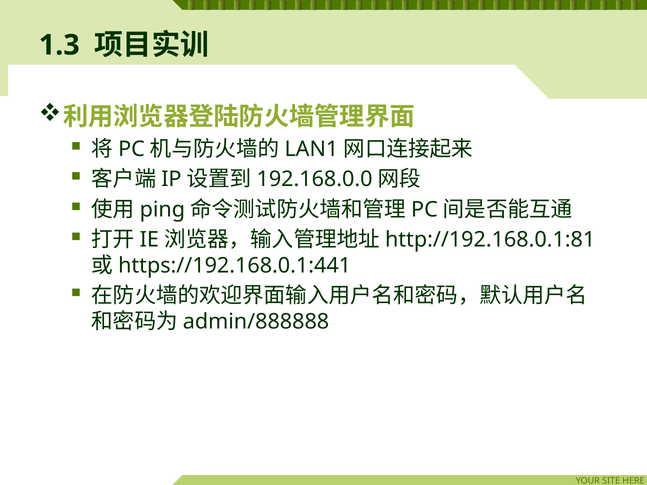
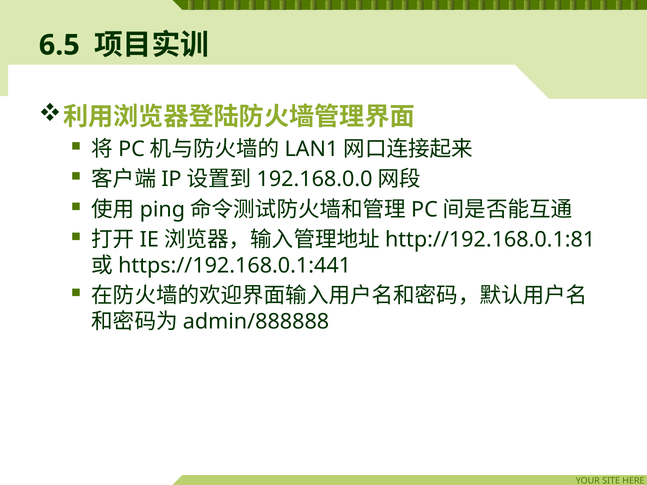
1.3: 1.3 -> 6.5
